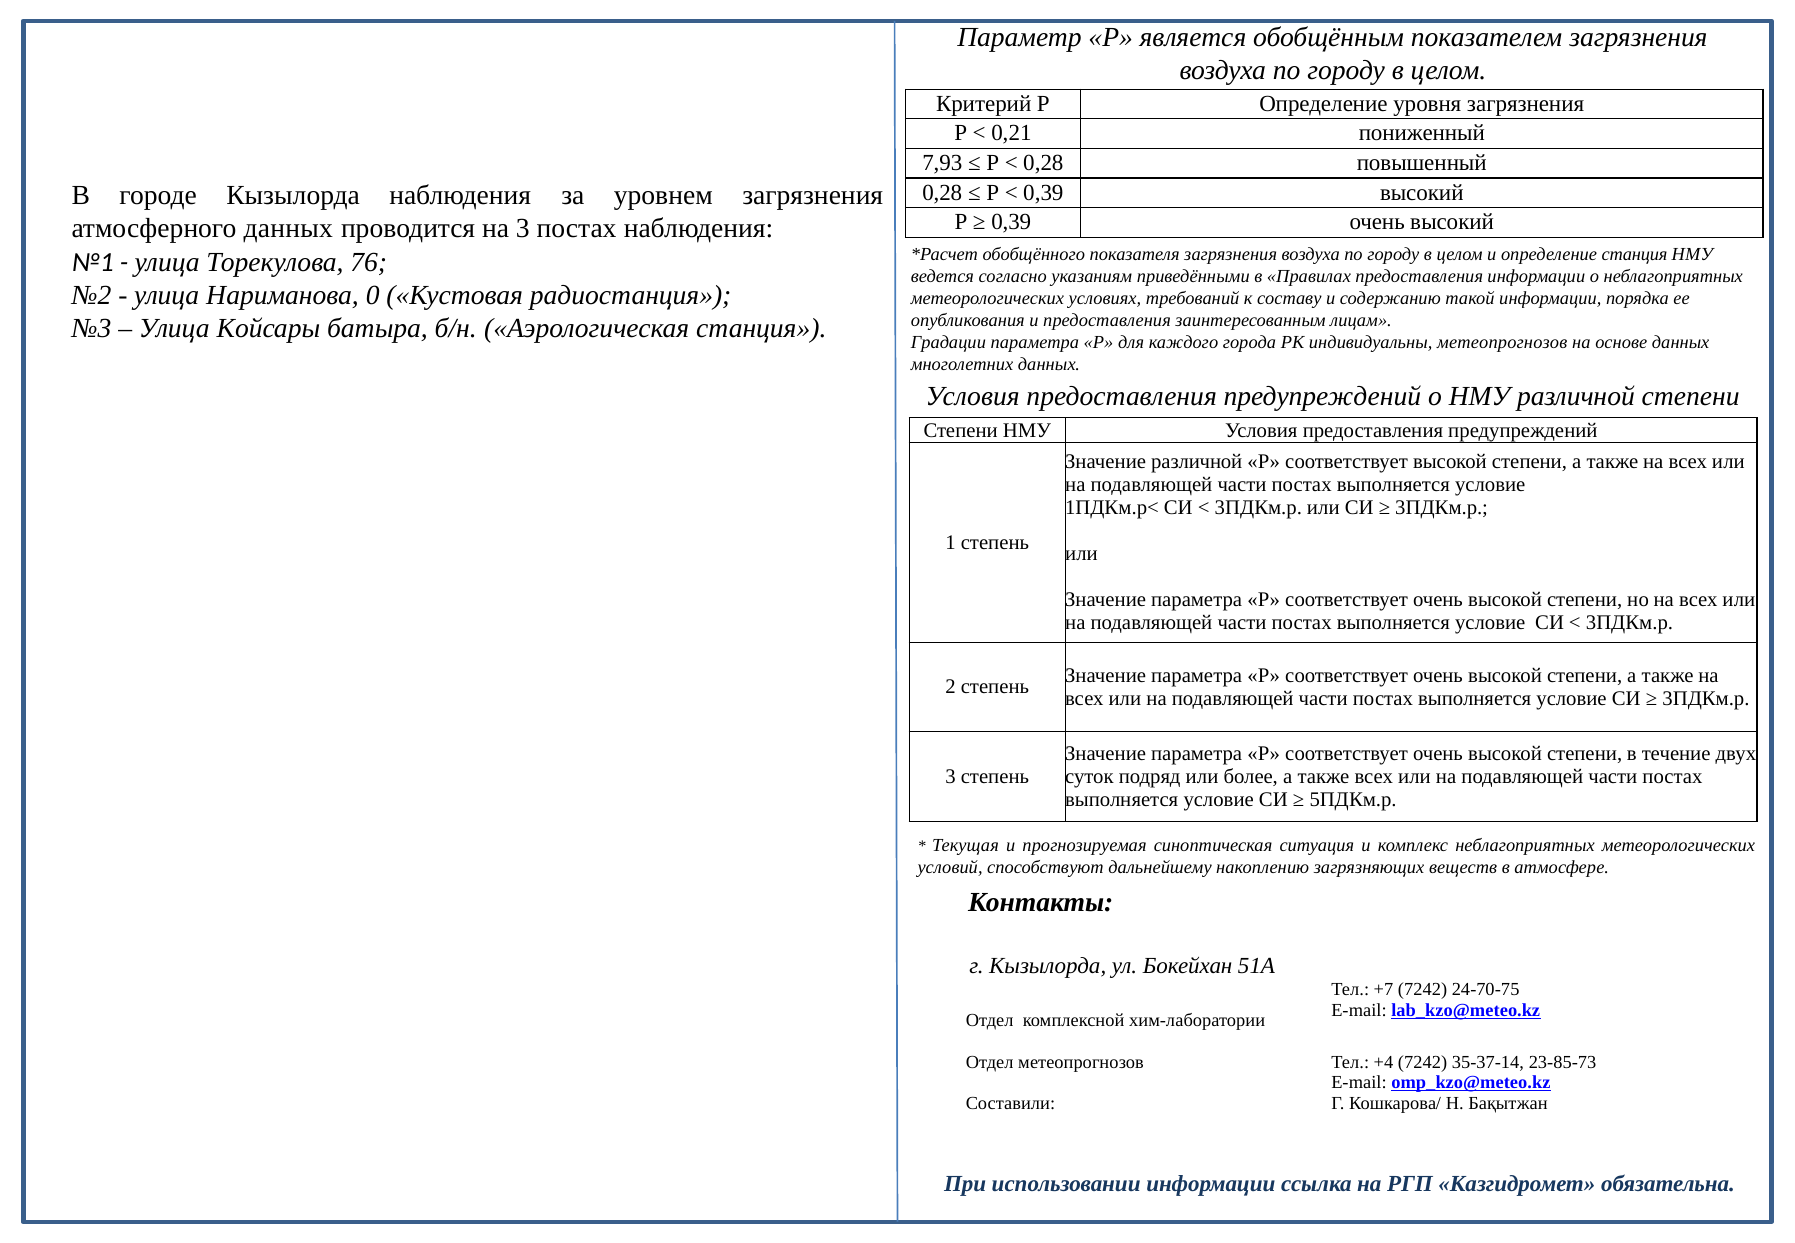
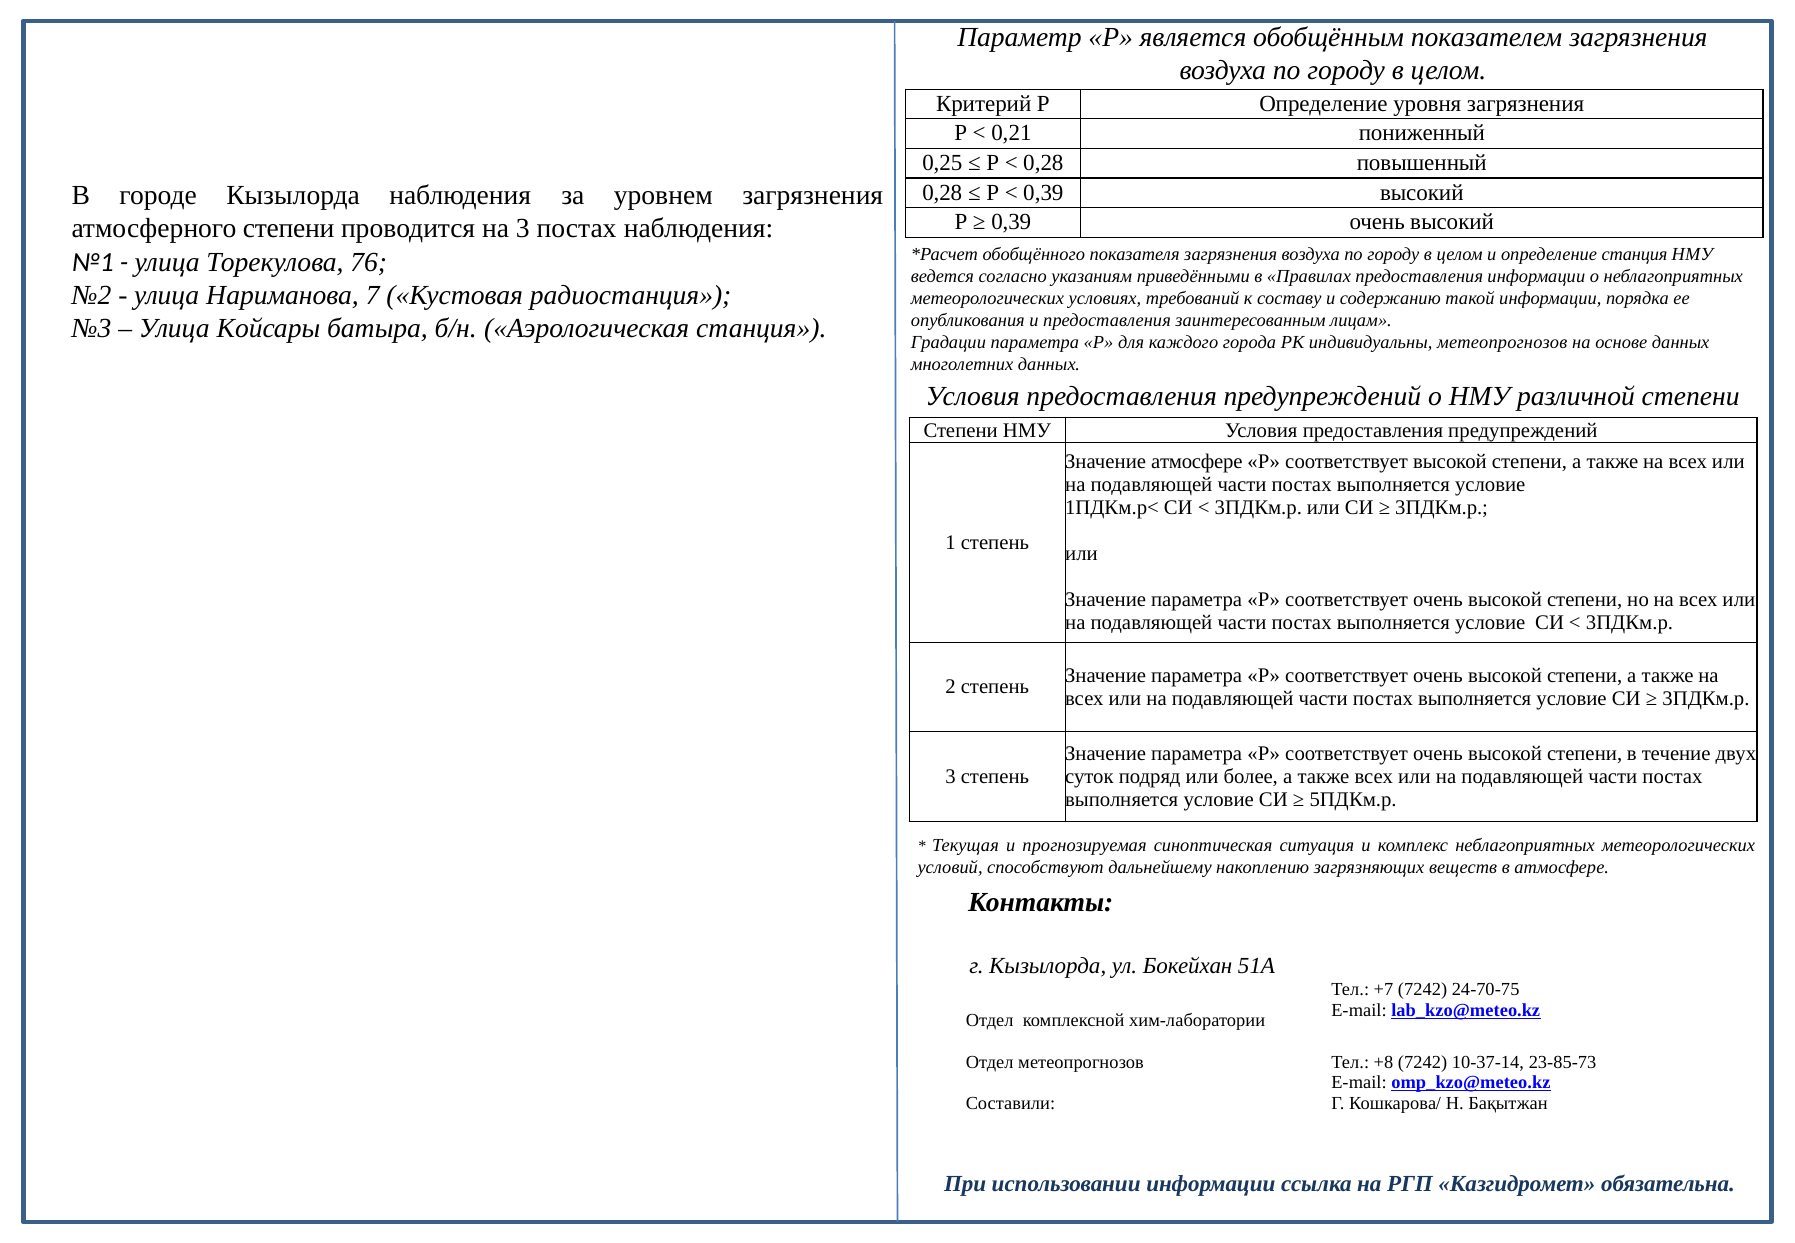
7,93: 7,93 -> 0,25
атмосферного данных: данных -> степени
0: 0 -> 7
Значение различной: различной -> атмосфере
+4: +4 -> +8
35-37-14: 35-37-14 -> 10-37-14
